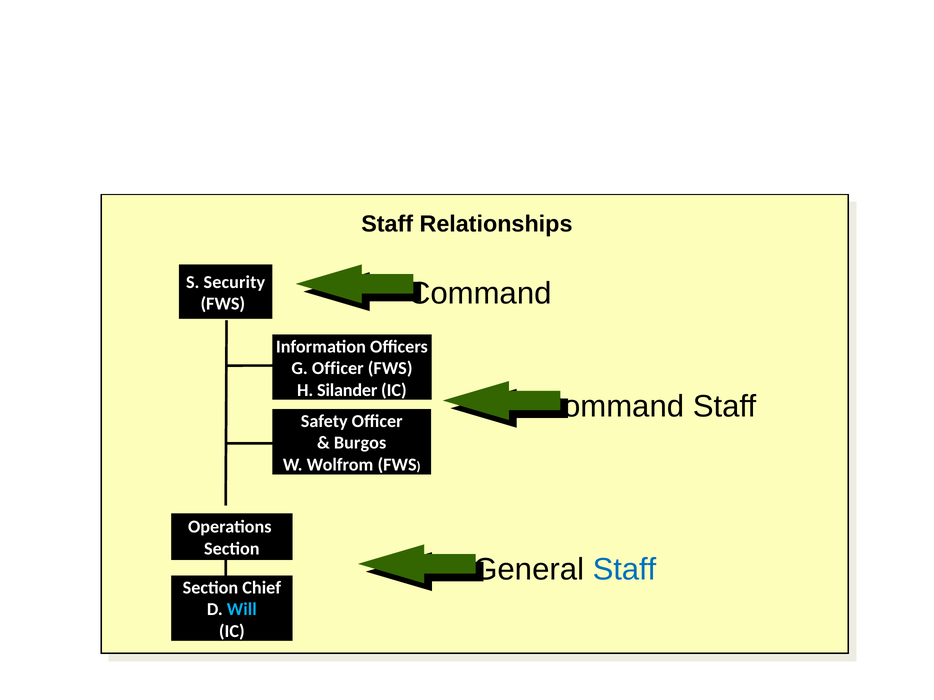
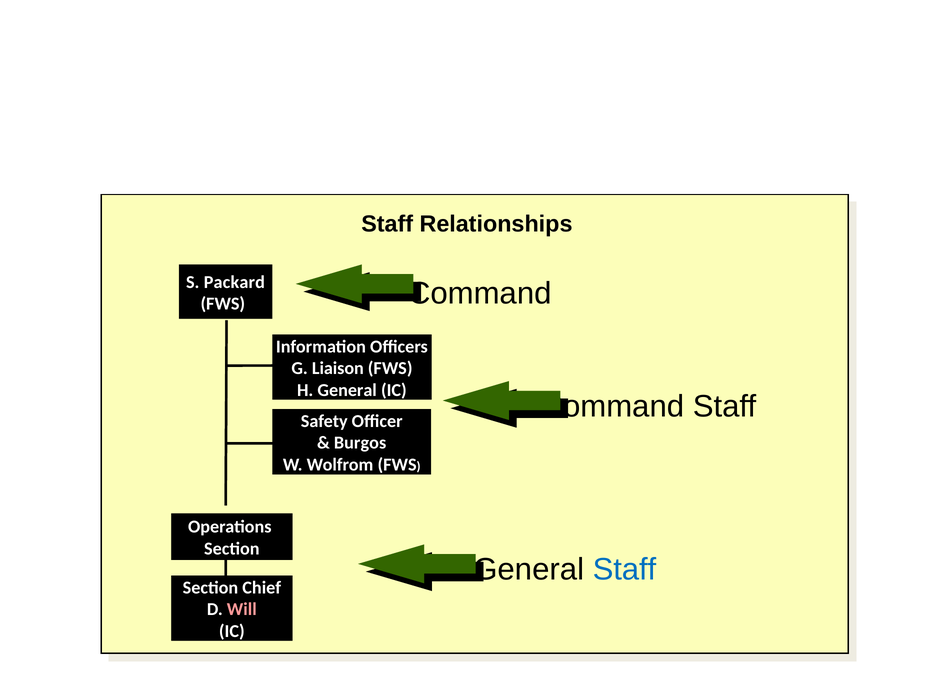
Security: Security -> Packard
G Officer: Officer -> Liaison
H Silander: Silander -> General
Will colour: light blue -> pink
